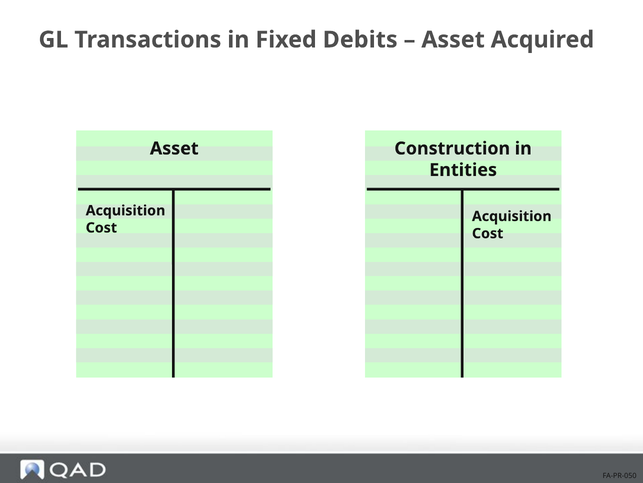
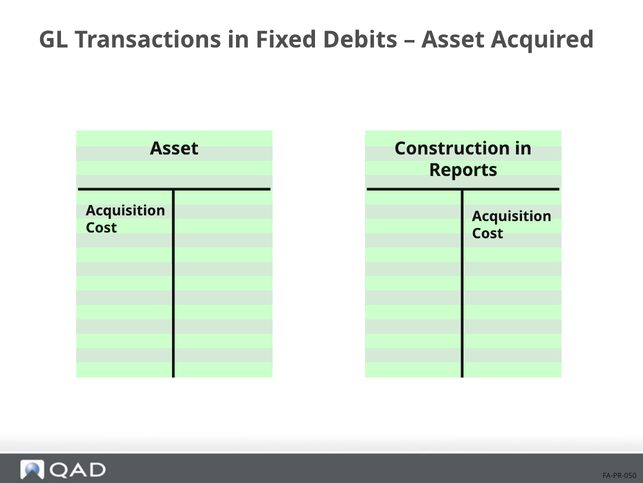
Entities: Entities -> Reports
